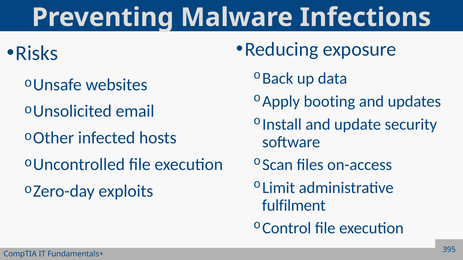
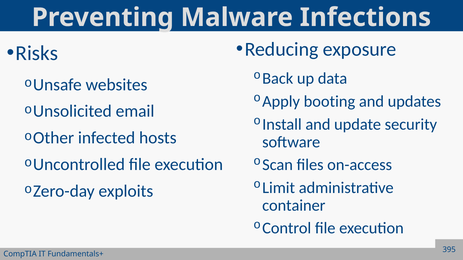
fulfilment: fulfilment -> container
